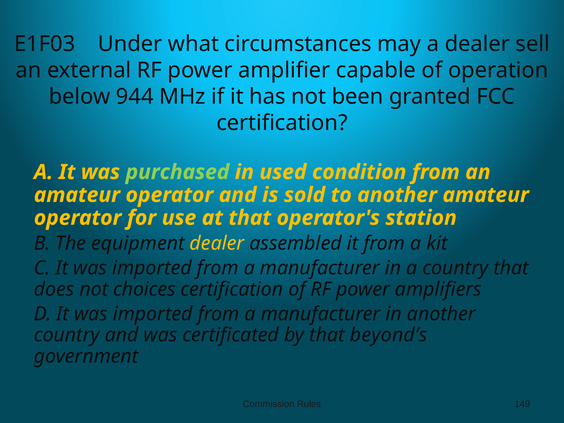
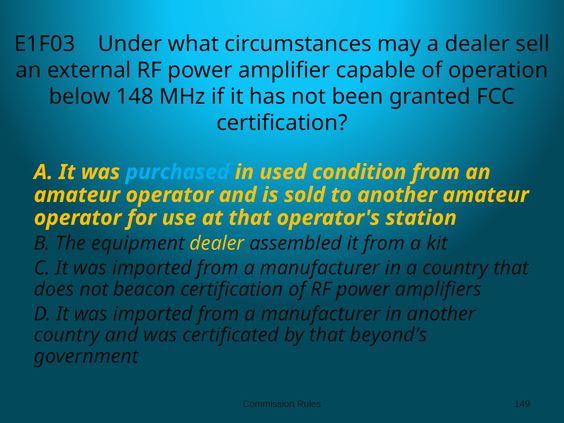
944: 944 -> 148
purchased colour: light green -> light blue
choices: choices -> beacon
